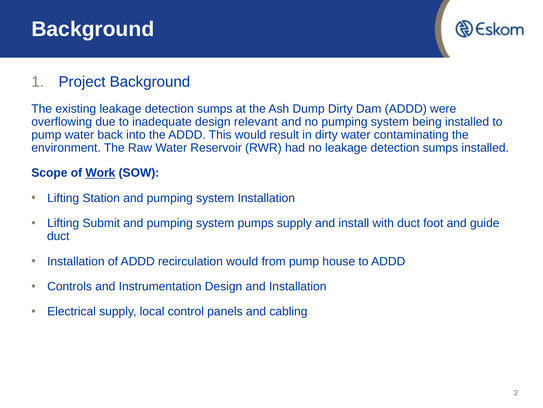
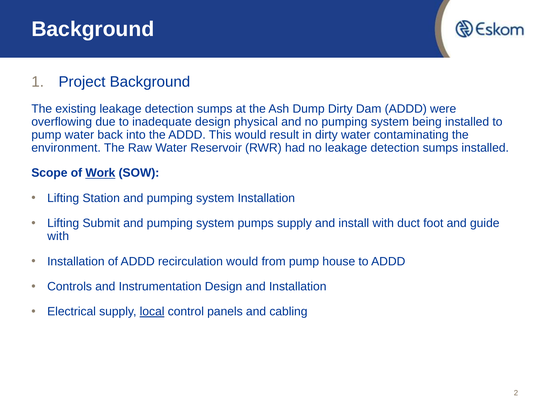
relevant: relevant -> physical
duct at (58, 236): duct -> with
local underline: none -> present
